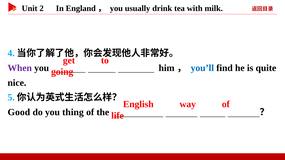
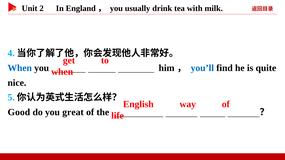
When at (20, 68) colour: purple -> blue
going at (62, 72): going -> when
thing: thing -> great
